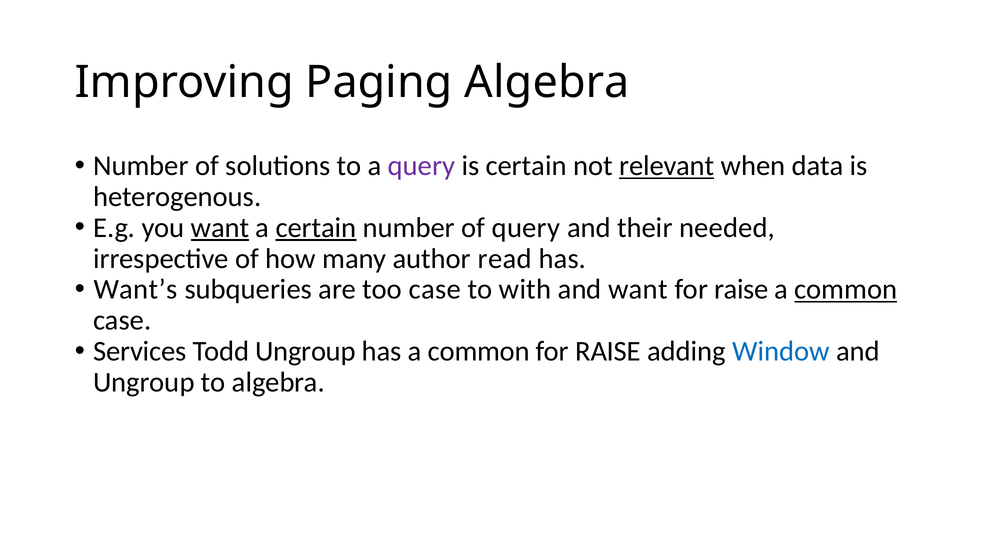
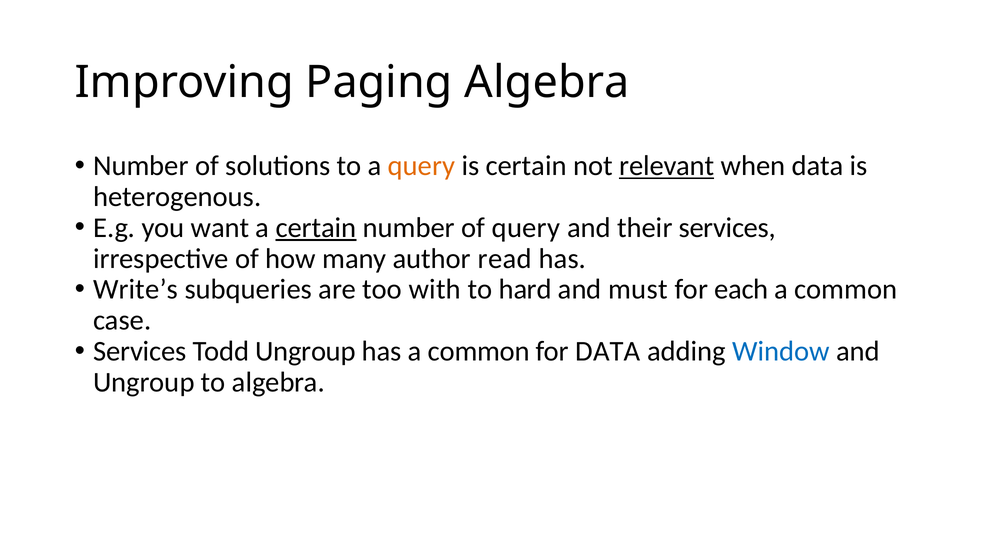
query at (421, 166) colour: purple -> orange
want at (220, 228) underline: present -> none
their needed: needed -> services
Want’s: Want’s -> Write’s
too case: case -> with
with: with -> hard
and want: want -> must
raise at (741, 290): raise -> each
common at (846, 290) underline: present -> none
RAISE at (608, 352): RAISE -> DATA
